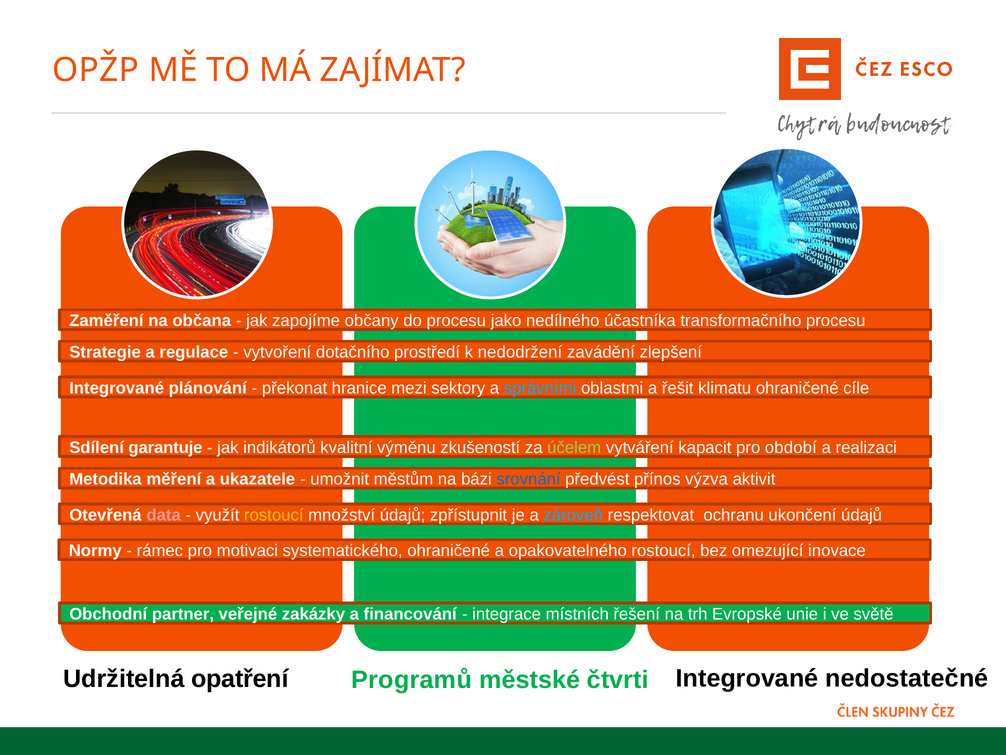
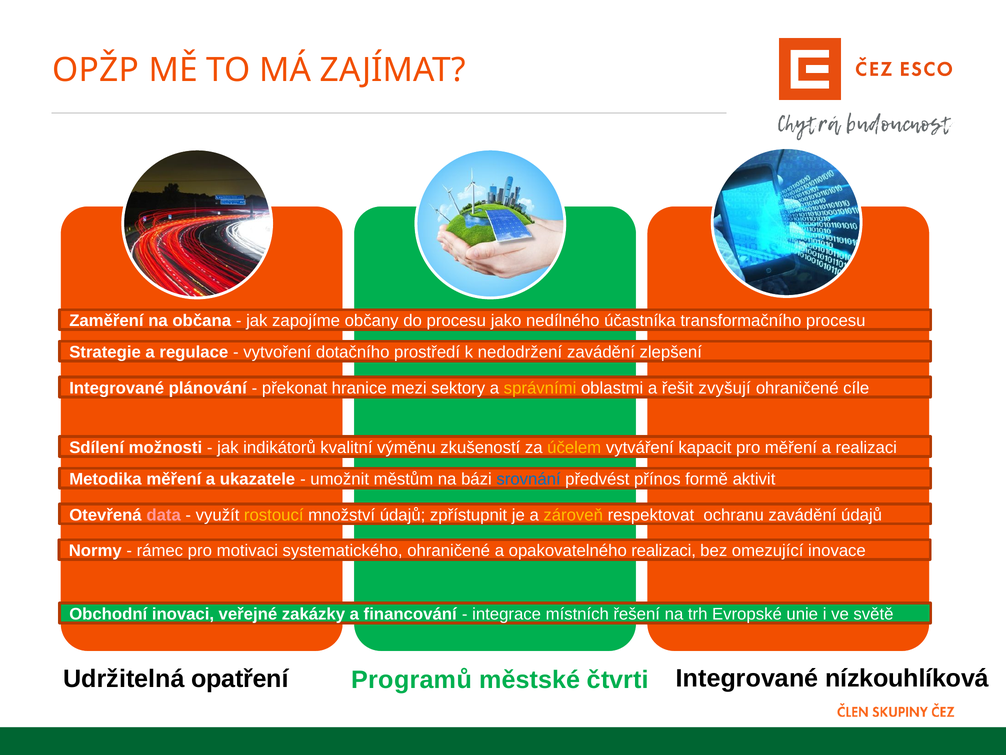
správními colour: light blue -> yellow
klimatu: klimatu -> zvyšují
garantuje: garantuje -> možnosti
účelem colour: light green -> yellow
pro období: období -> měření
výzva: výzva -> formě
zároveň colour: light blue -> yellow
ochranu ukončení: ukončení -> zavádění
opakovatelného rostoucí: rostoucí -> realizaci
partner: partner -> inovaci
nedostatečné: nedostatečné -> nízkouhlíková
